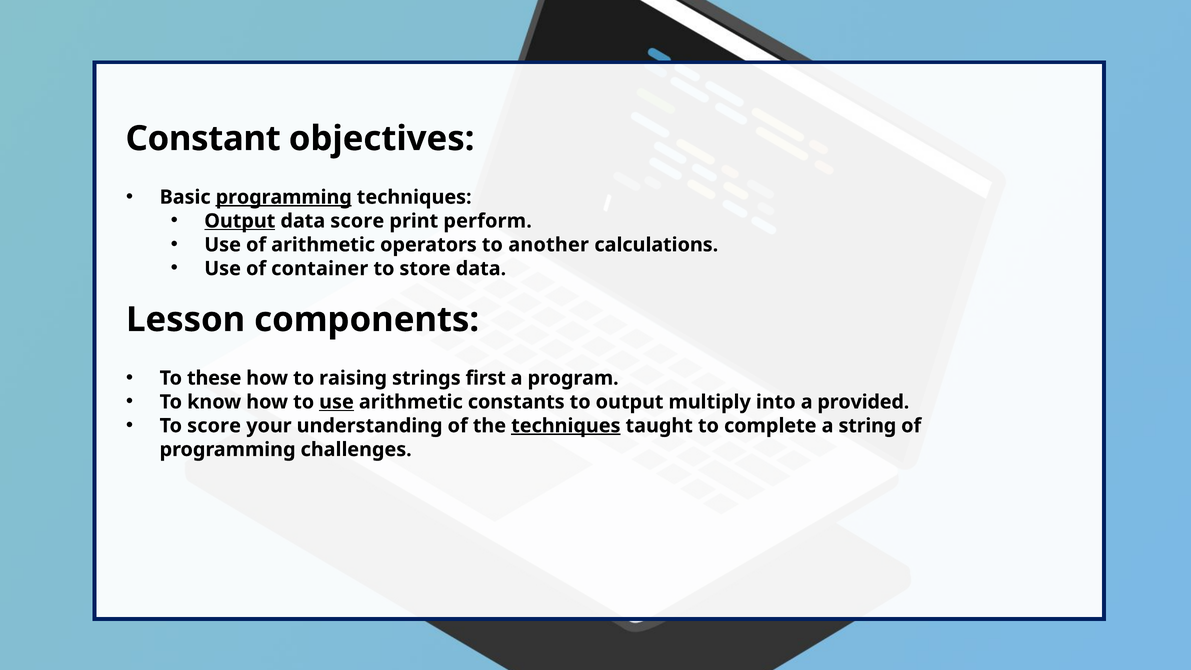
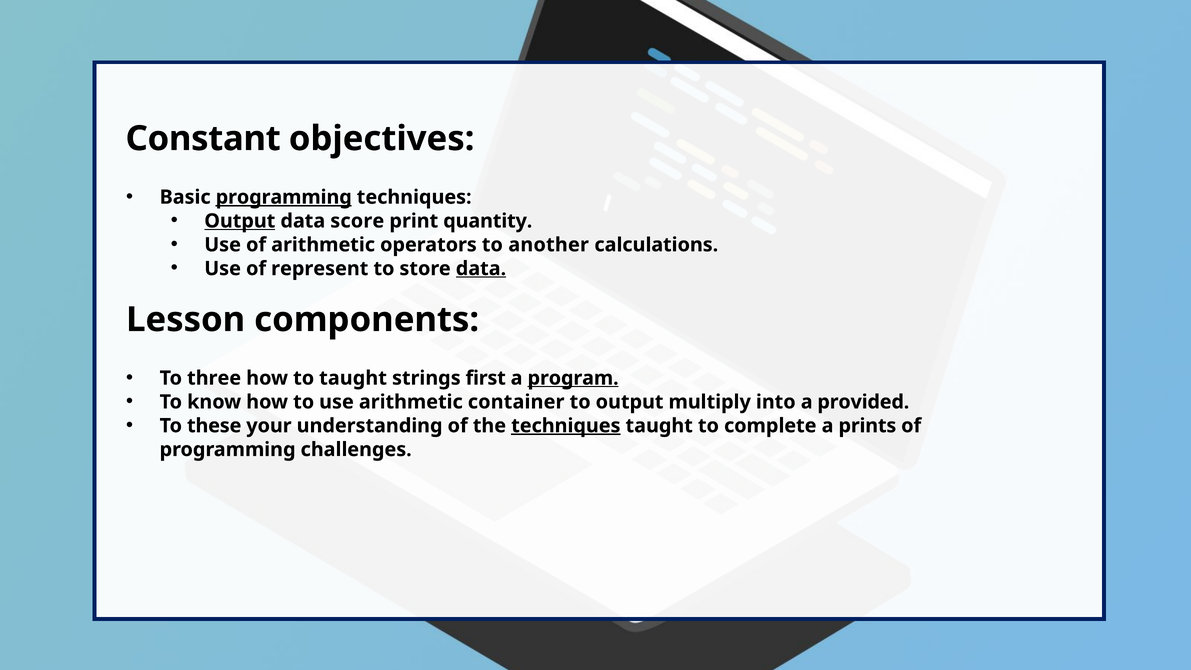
perform: perform -> quantity
container: container -> represent
data at (481, 269) underline: none -> present
these: these -> three
to raising: raising -> taught
program underline: none -> present
use at (336, 402) underline: present -> none
constants: constants -> container
To score: score -> these
string: string -> prints
